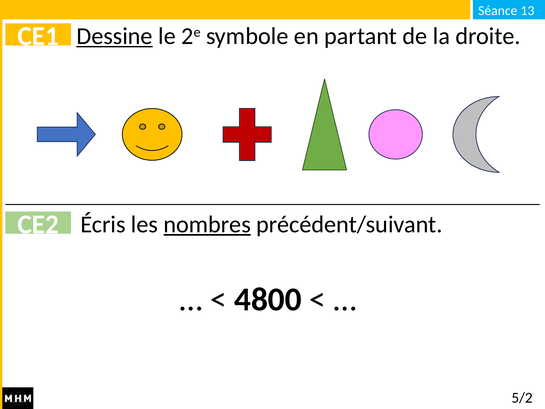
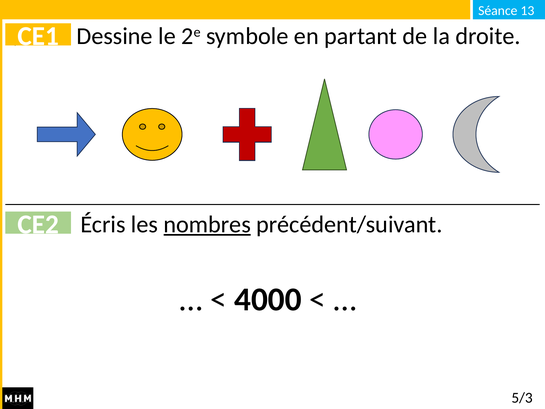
Dessine underline: present -> none
4800: 4800 -> 4000
5/2: 5/2 -> 5/3
